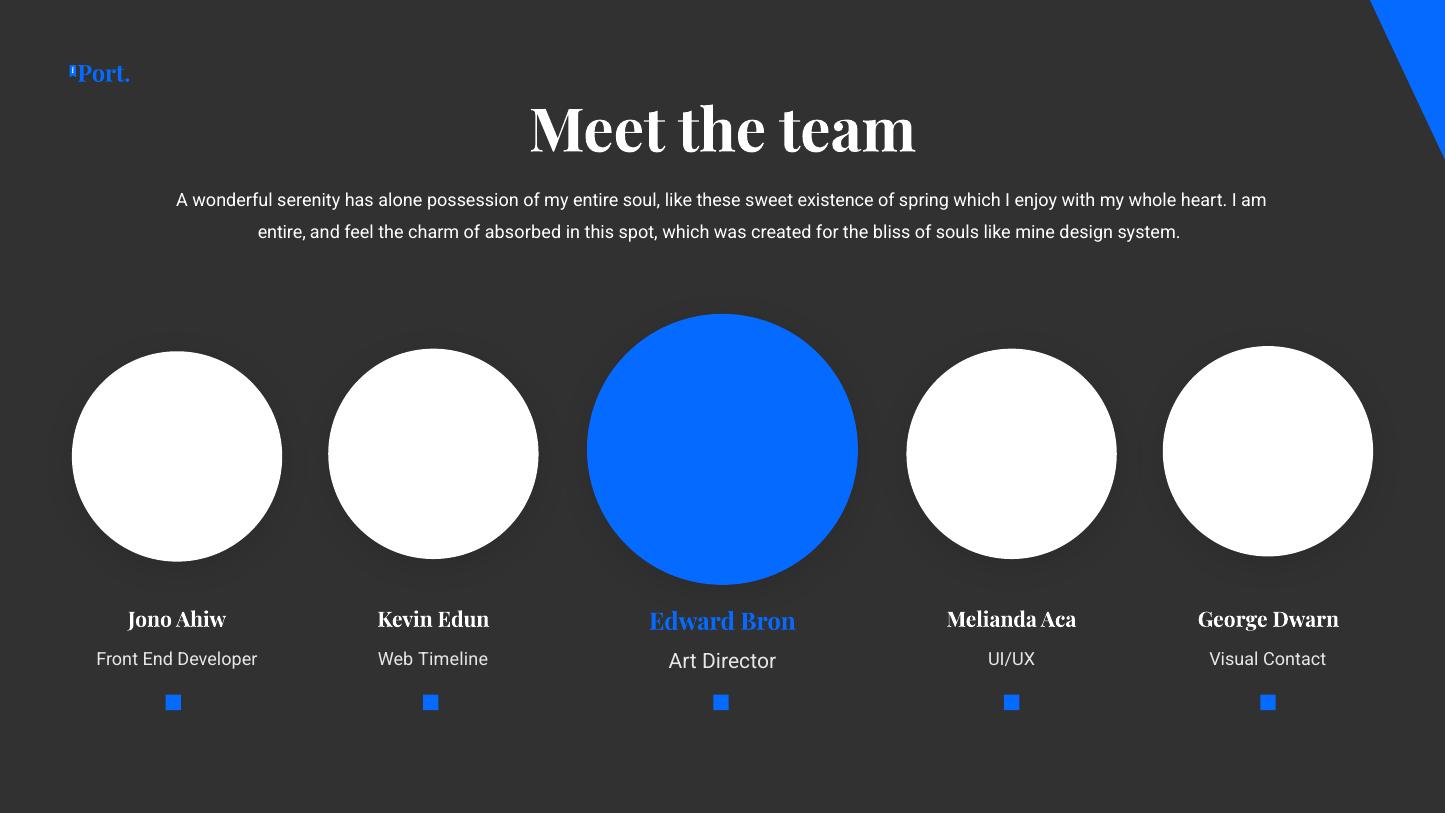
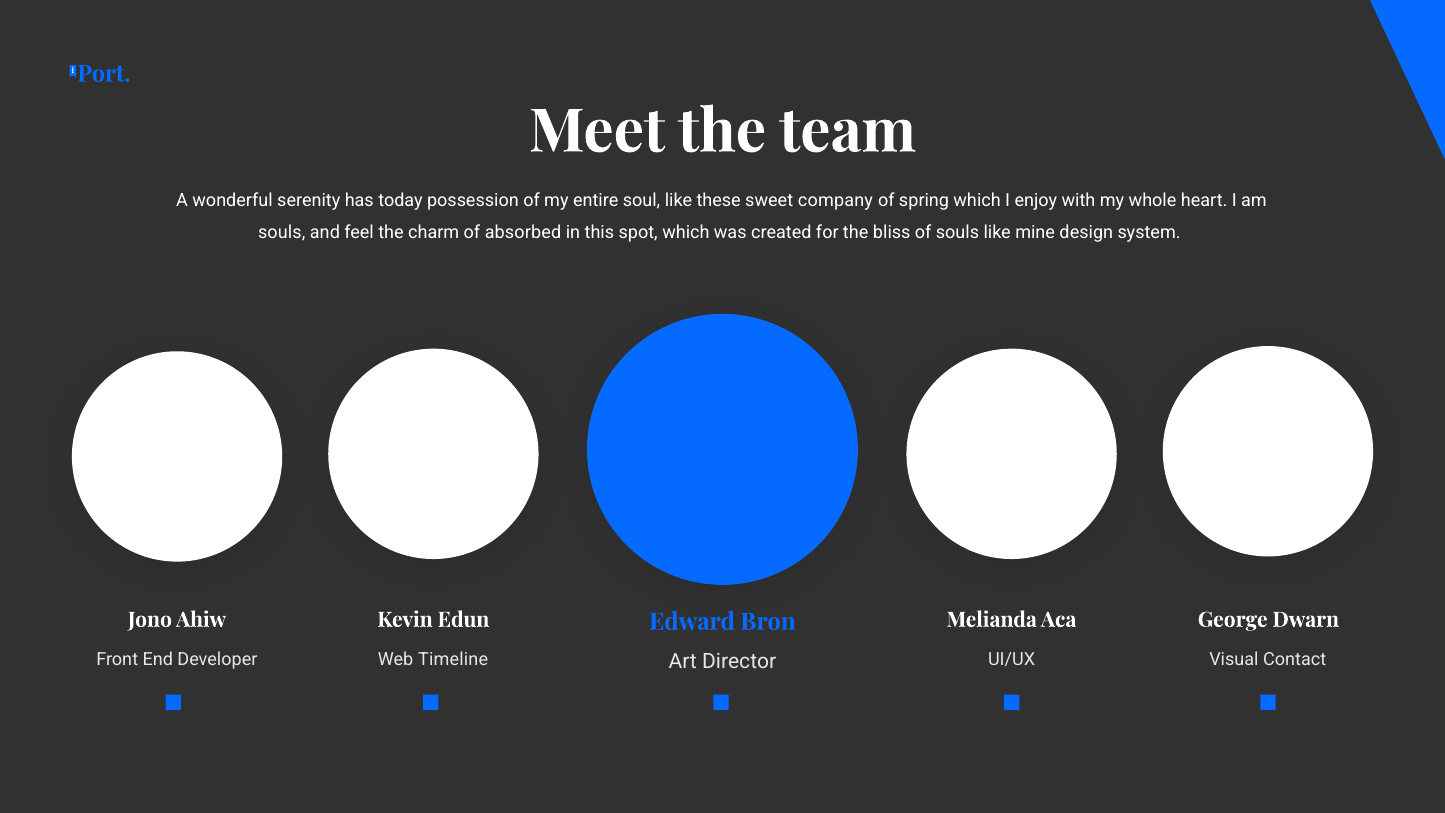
alone: alone -> today
existence: existence -> company
entire at (282, 233): entire -> souls
